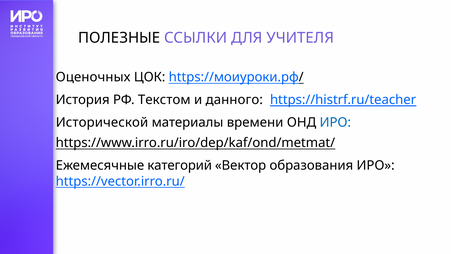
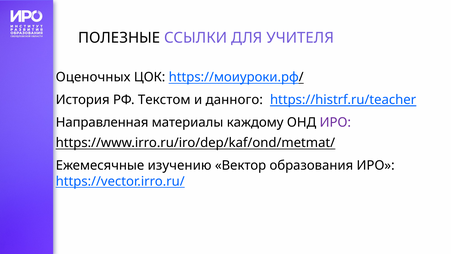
Исторической: Исторической -> Направленная
времени: времени -> каждому
ИРО at (335, 122) colour: blue -> purple
категорий: категорий -> изучению
